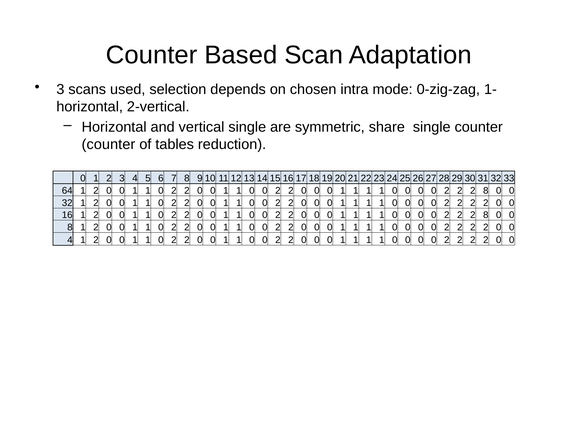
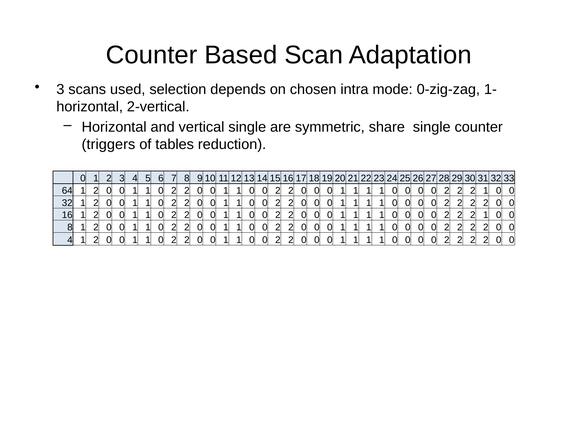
counter at (108, 145): counter -> triggers
8 at (486, 191): 8 -> 1
8 at (486, 215): 8 -> 1
